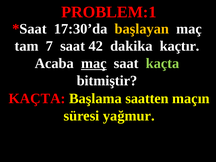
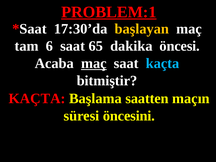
PROBLEM:1 underline: none -> present
7: 7 -> 6
42: 42 -> 65
kaçtır: kaçtır -> öncesi
kaçta at (163, 63) colour: light green -> light blue
yağmur: yağmur -> öncesini
